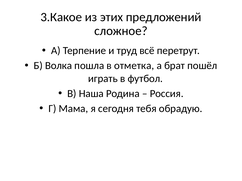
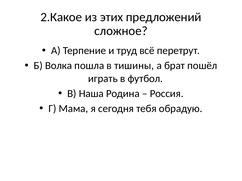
3.Какое: 3.Какое -> 2.Какое
отметка: отметка -> тишины
